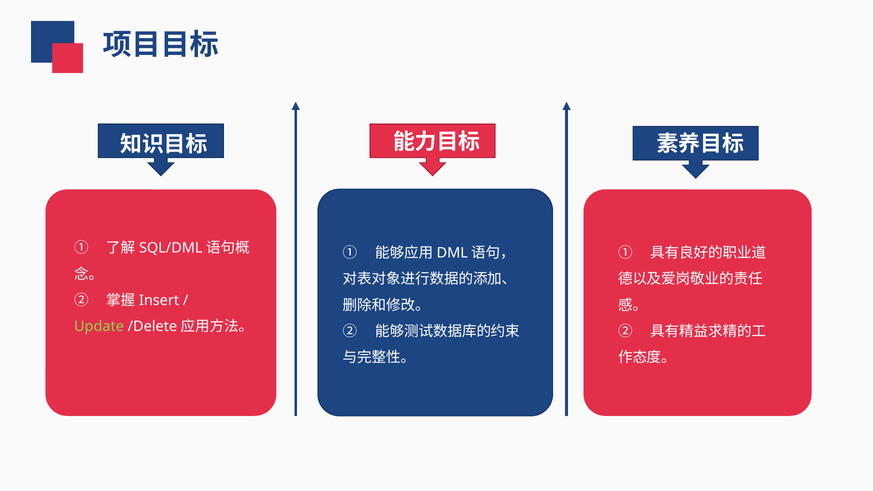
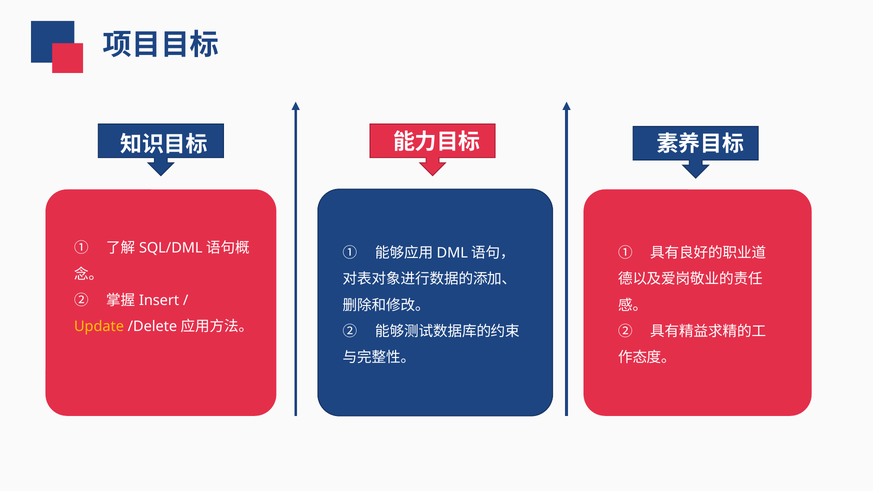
Update colour: light green -> yellow
